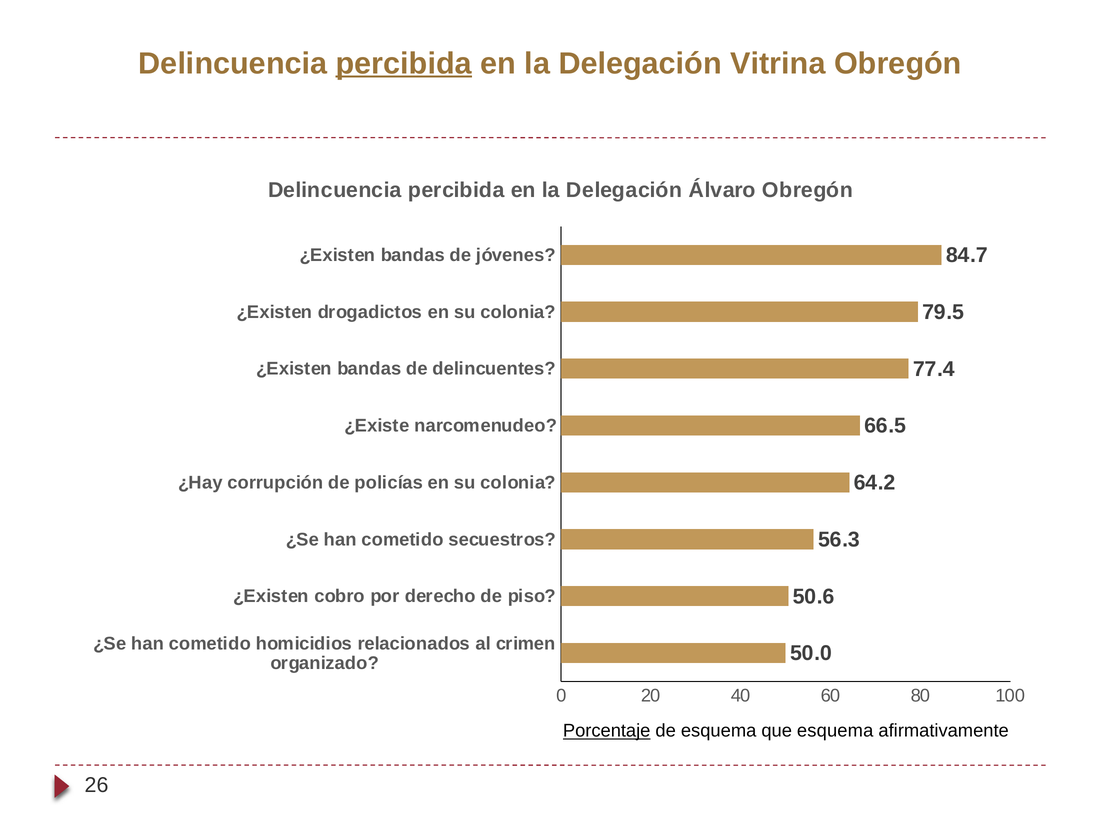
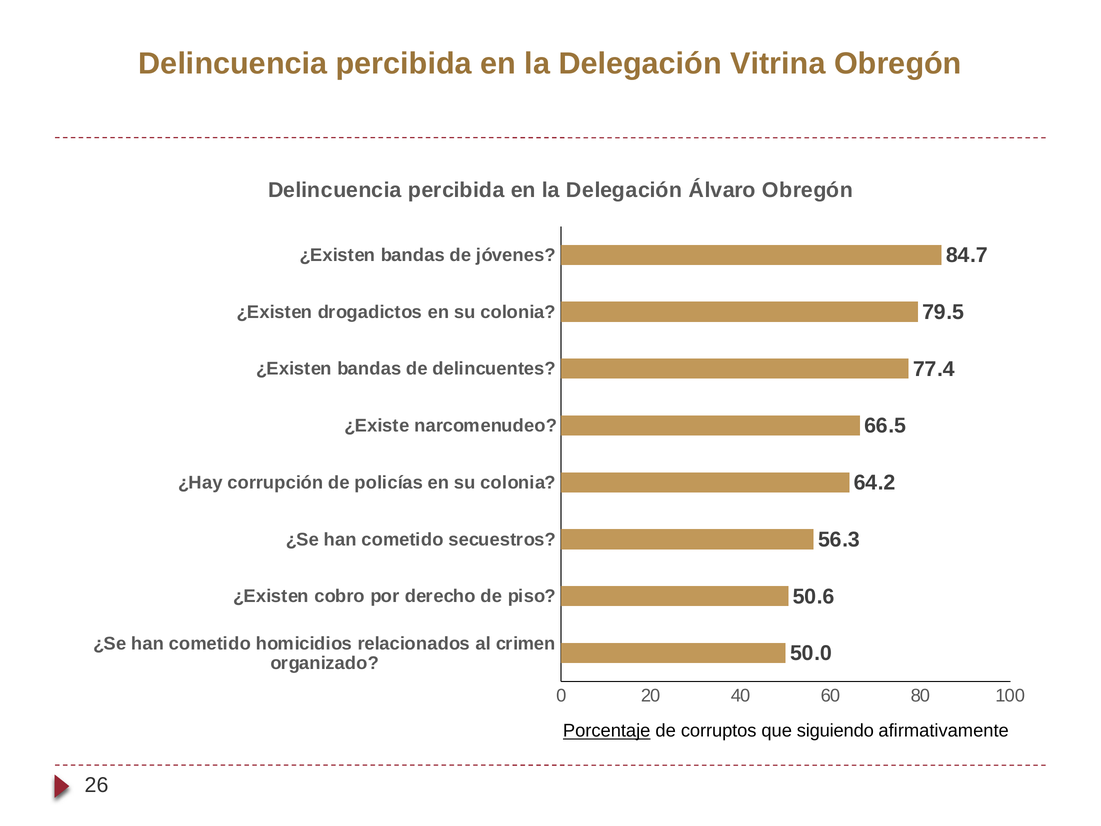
percibida at (404, 63) underline: present -> none
de esquema: esquema -> corruptos
que esquema: esquema -> siguiendo
